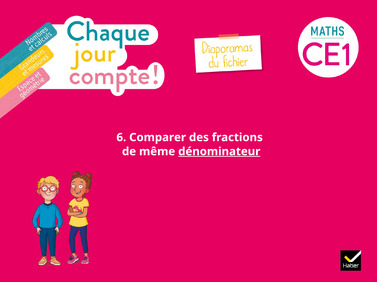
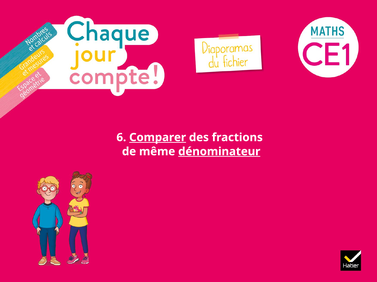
Comparer underline: none -> present
